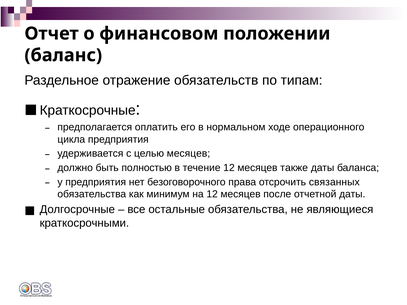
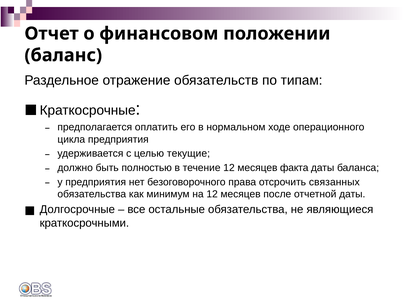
целью месяцев: месяцев -> текущие
также: также -> факта
